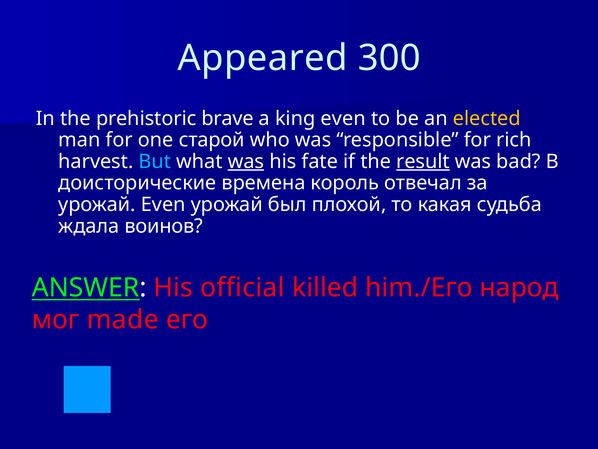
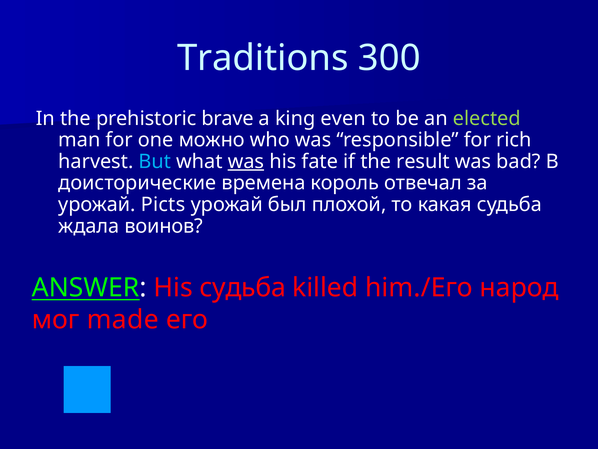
Appeared: Appeared -> Traditions
elected colour: yellow -> light green
старой: старой -> можно
result underline: present -> none
урожай Even: Even -> Picts
His official: official -> судьба
